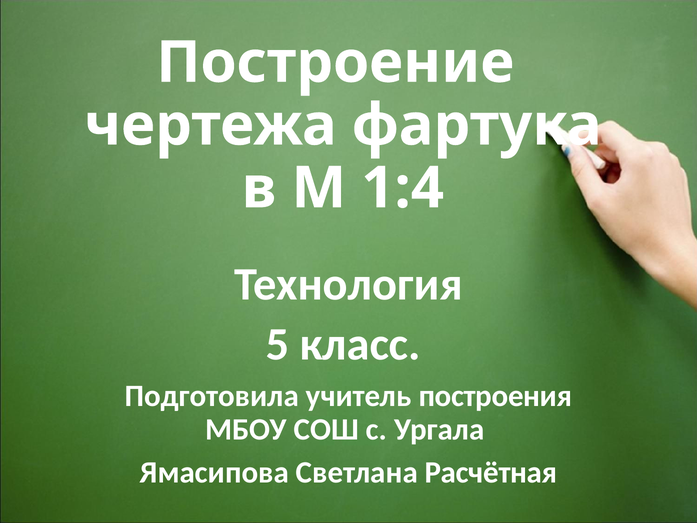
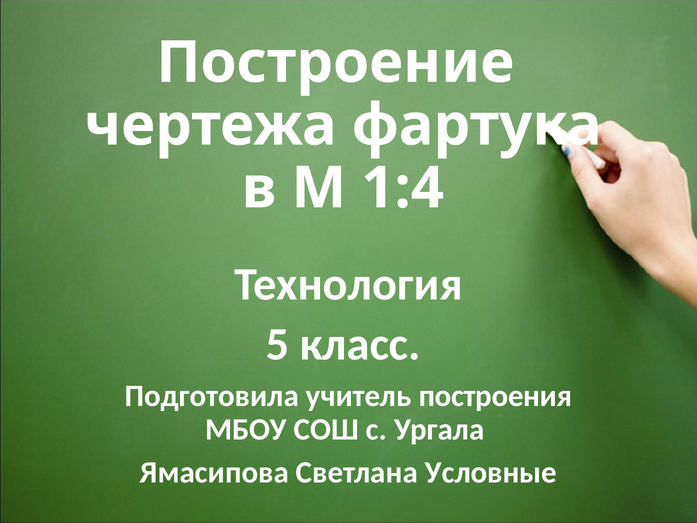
Расчётная: Расчётная -> Условные
